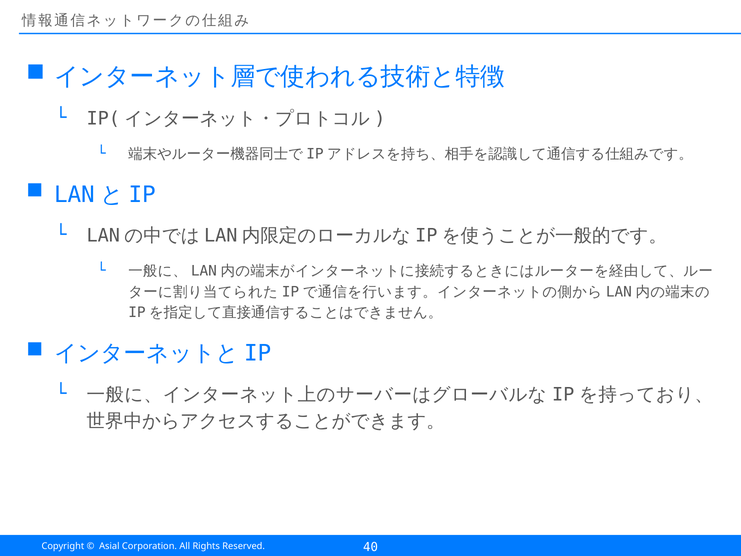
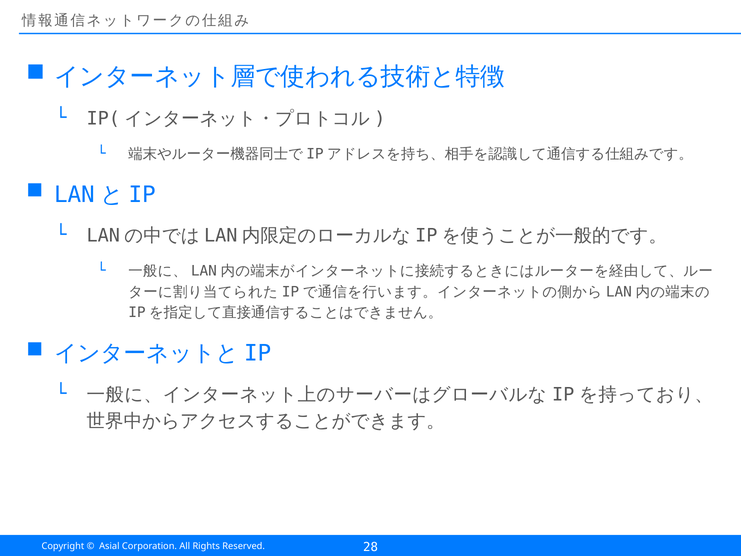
40: 40 -> 28
